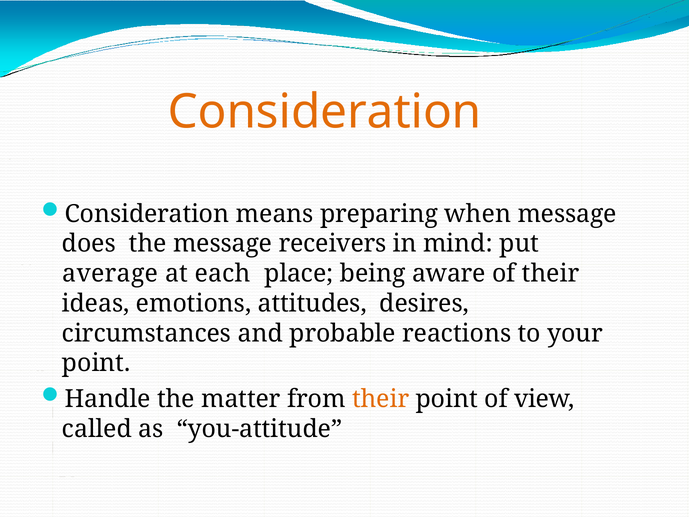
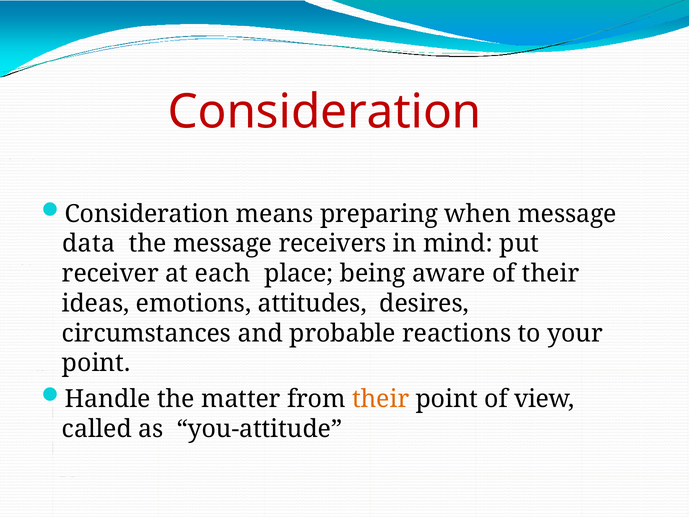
Consideration at (324, 112) colour: orange -> red
does: does -> data
average: average -> receiver
